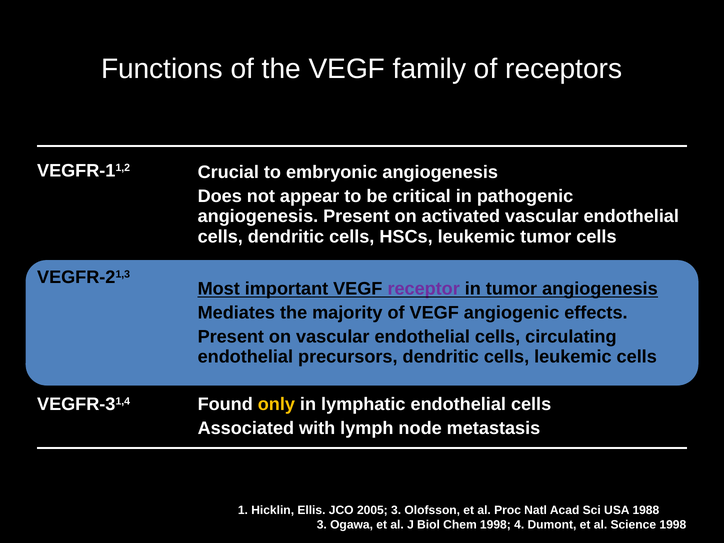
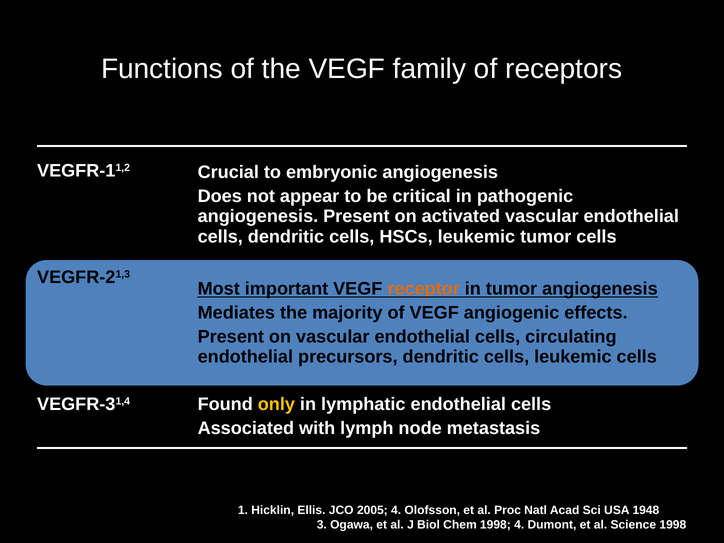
receptor colour: purple -> orange
2005 3: 3 -> 4
1988: 1988 -> 1948
